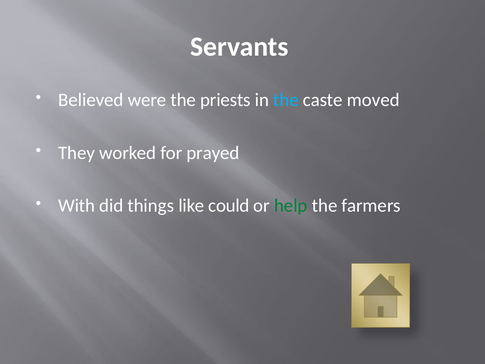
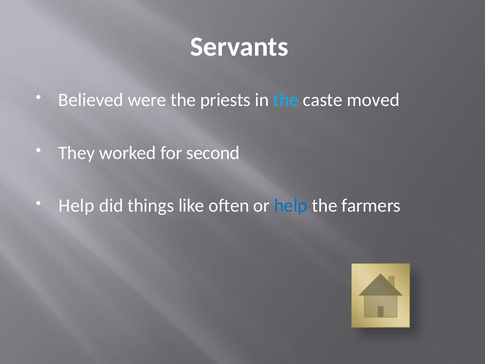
prayed: prayed -> second
With at (77, 206): With -> Help
could: could -> often
help at (291, 206) colour: green -> blue
